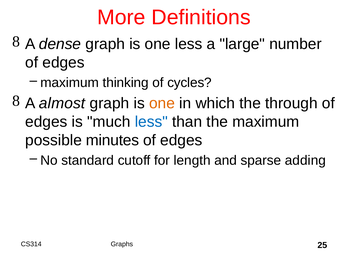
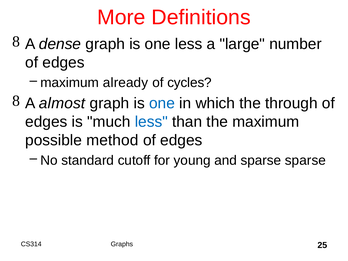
thinking: thinking -> already
one at (162, 103) colour: orange -> blue
minutes: minutes -> method
length: length -> young
sparse adding: adding -> sparse
